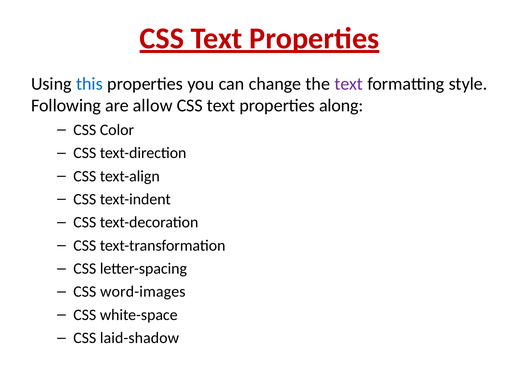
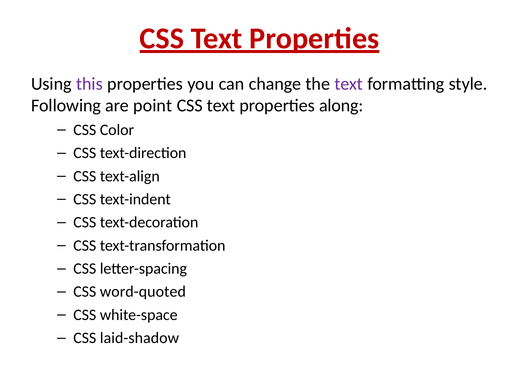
this colour: blue -> purple
allow: allow -> point
word-images: word-images -> word-quoted
